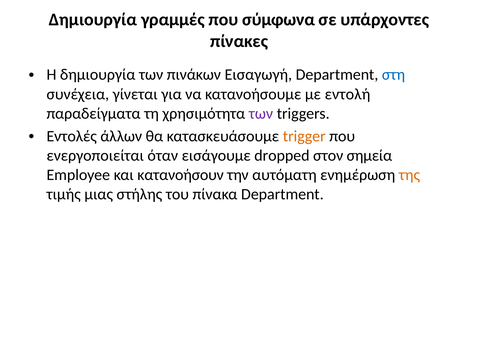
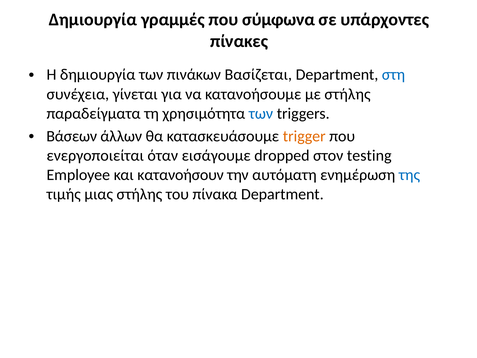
Εισαγωγή: Εισαγωγή -> Βασίζεται
με εντολή: εντολή -> στήλης
των at (261, 113) colour: purple -> blue
Εντολές: Εντολές -> Βάσεων
σημεία: σημεία -> testing
της colour: orange -> blue
